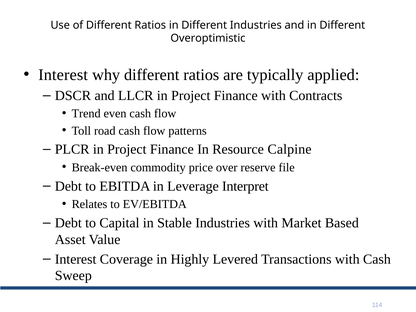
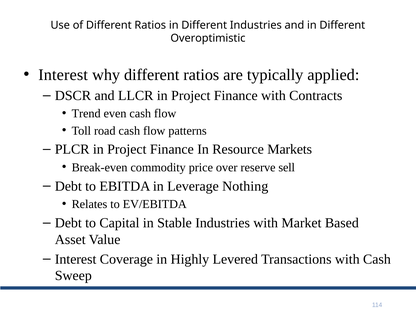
Calpine: Calpine -> Markets
file: file -> sell
Interpret: Interpret -> Nothing
